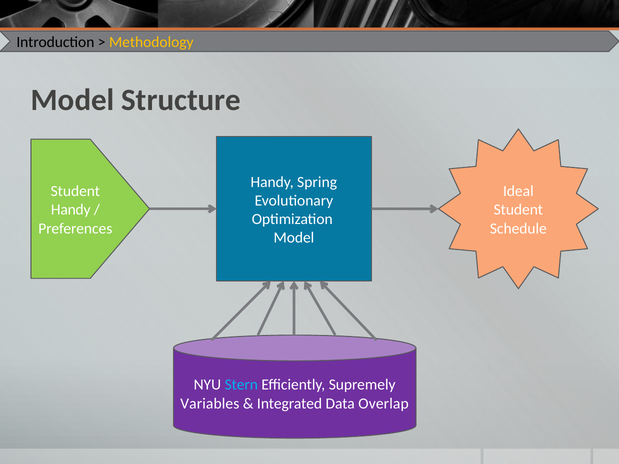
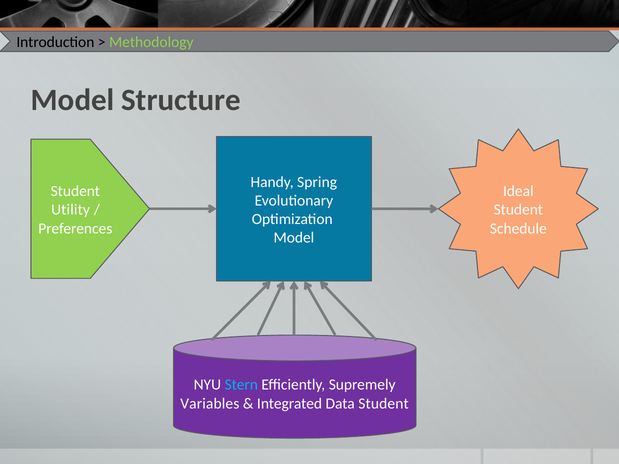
Methodology colour: yellow -> light green
Handy at (71, 210): Handy -> Utility
Data Overlap: Overlap -> Student
